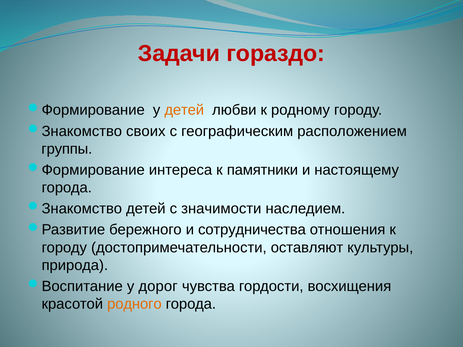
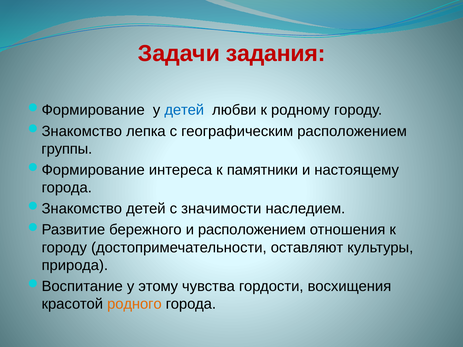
гораздо: гораздо -> задания
детей at (184, 110) colour: orange -> blue
своих: своих -> лепка
и сотрудничества: сотрудничества -> расположением
дорог: дорог -> этому
